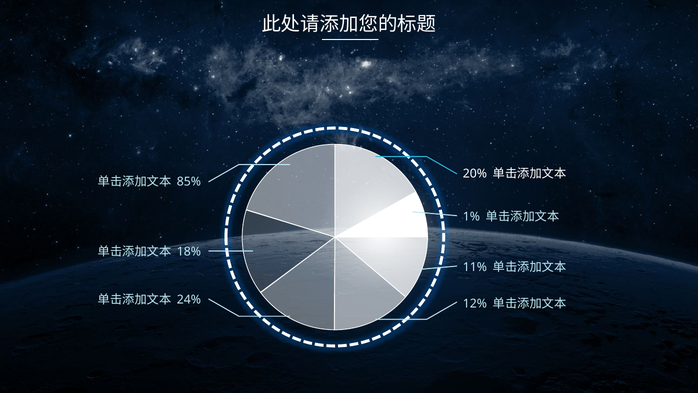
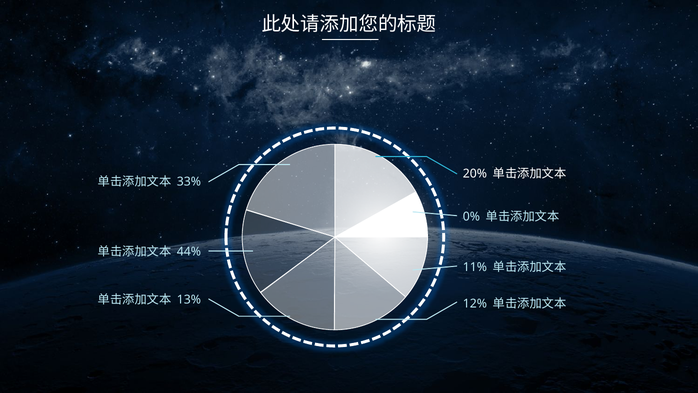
85%: 85% -> 33%
1%: 1% -> 0%
18%: 18% -> 44%
24%: 24% -> 13%
